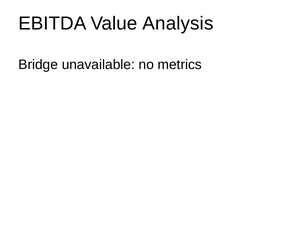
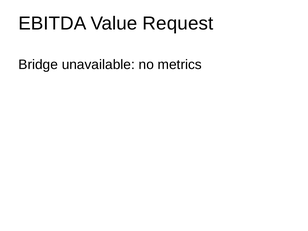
Analysis: Analysis -> Request
